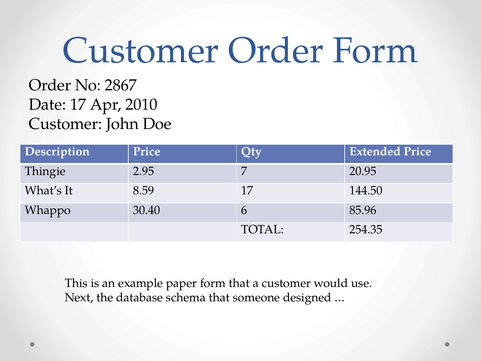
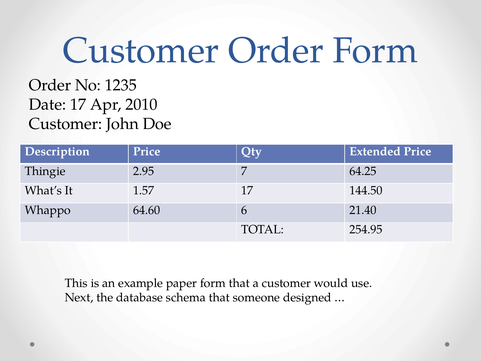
2867: 2867 -> 1235
20.95: 20.95 -> 64.25
8.59: 8.59 -> 1.57
30.40: 30.40 -> 64.60
85.96: 85.96 -> 21.40
254.35: 254.35 -> 254.95
